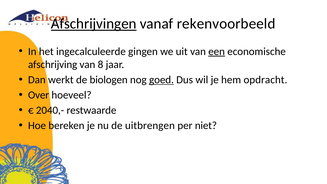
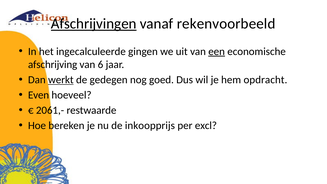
8: 8 -> 6
werkt underline: none -> present
biologen: biologen -> gedegen
goed underline: present -> none
Over: Over -> Even
2040,-: 2040,- -> 2061,-
uitbrengen: uitbrengen -> inkoopprijs
niet: niet -> excl
